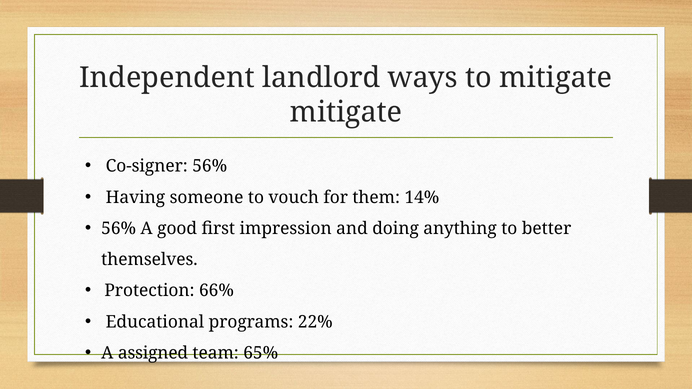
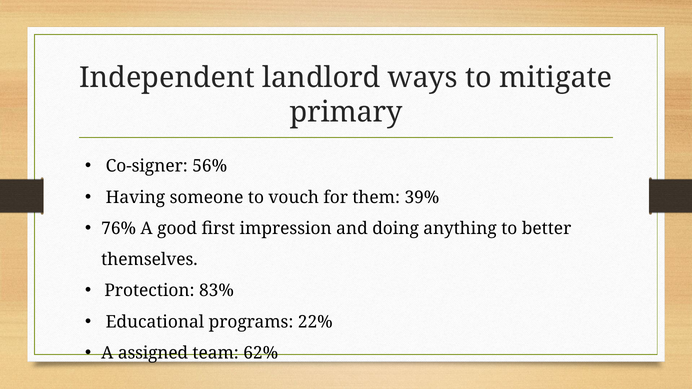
mitigate at (346, 112): mitigate -> primary
14%: 14% -> 39%
56% at (119, 229): 56% -> 76%
66%: 66% -> 83%
65%: 65% -> 62%
